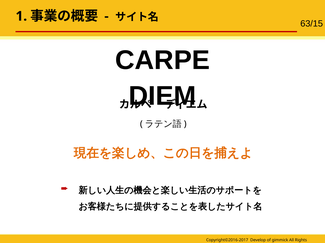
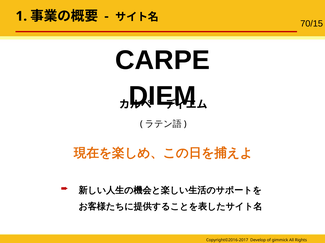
63/15: 63/15 -> 70/15
